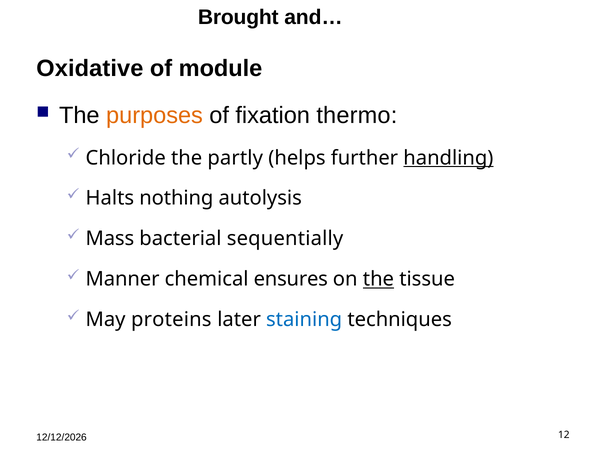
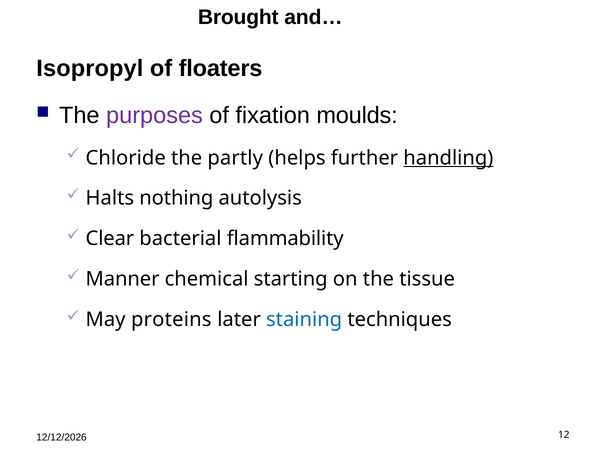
Oxidative: Oxidative -> Isopropyl
module: module -> floaters
purposes colour: orange -> purple
thermo: thermo -> moulds
Mass: Mass -> Clear
sequentially: sequentially -> flammability
ensures: ensures -> starting
the at (378, 279) underline: present -> none
